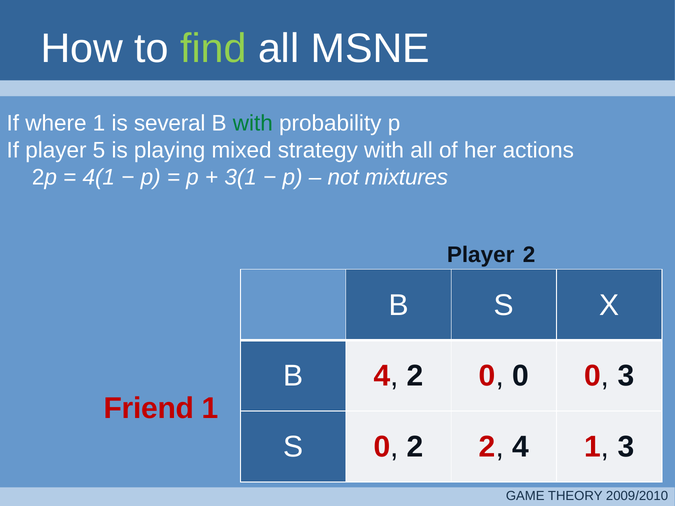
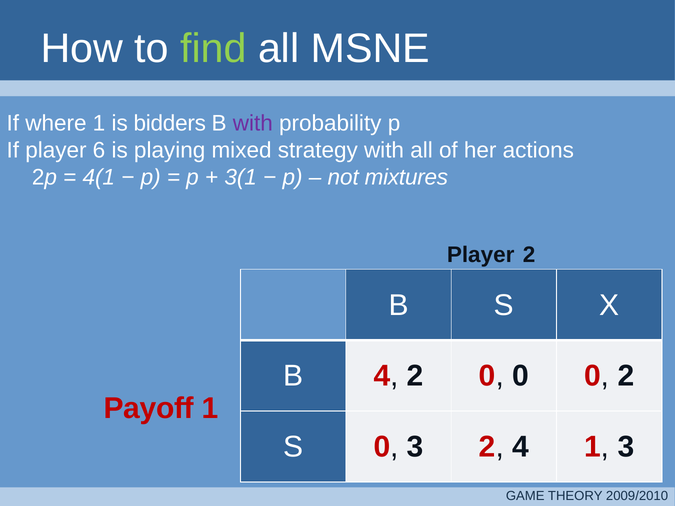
several: several -> bidders
with at (253, 123) colour: green -> purple
5: 5 -> 6
0 3: 3 -> 2
Friend: Friend -> Payoff
0 2: 2 -> 3
